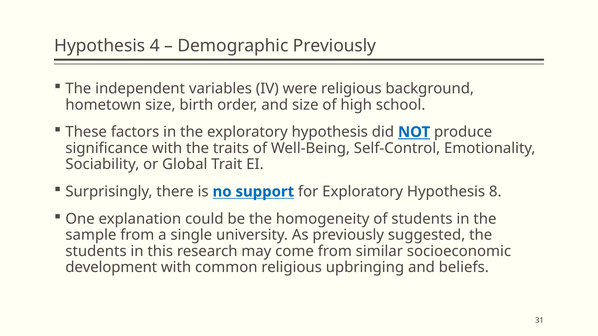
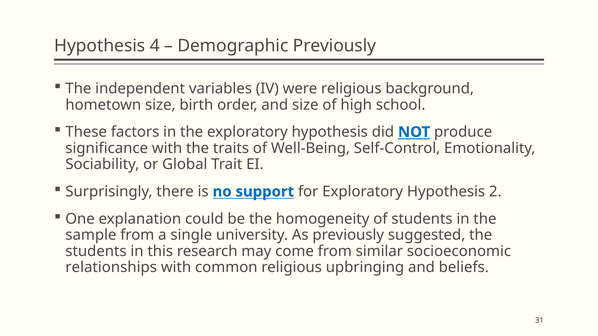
8: 8 -> 2
development: development -> relationships
